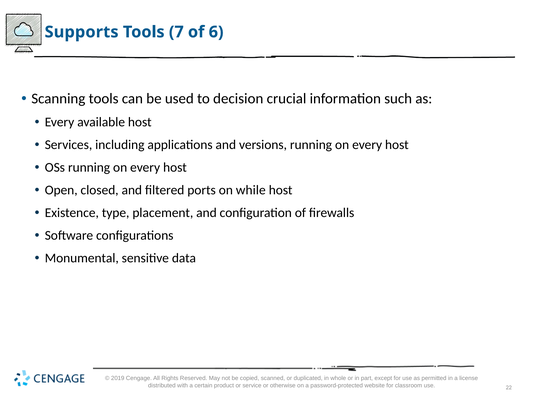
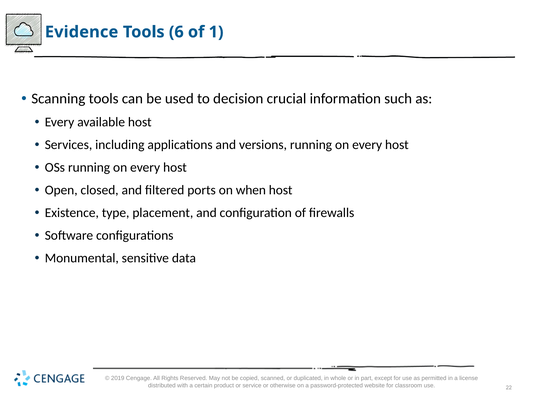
Supports: Supports -> Evidence
7: 7 -> 6
6: 6 -> 1
while: while -> when
